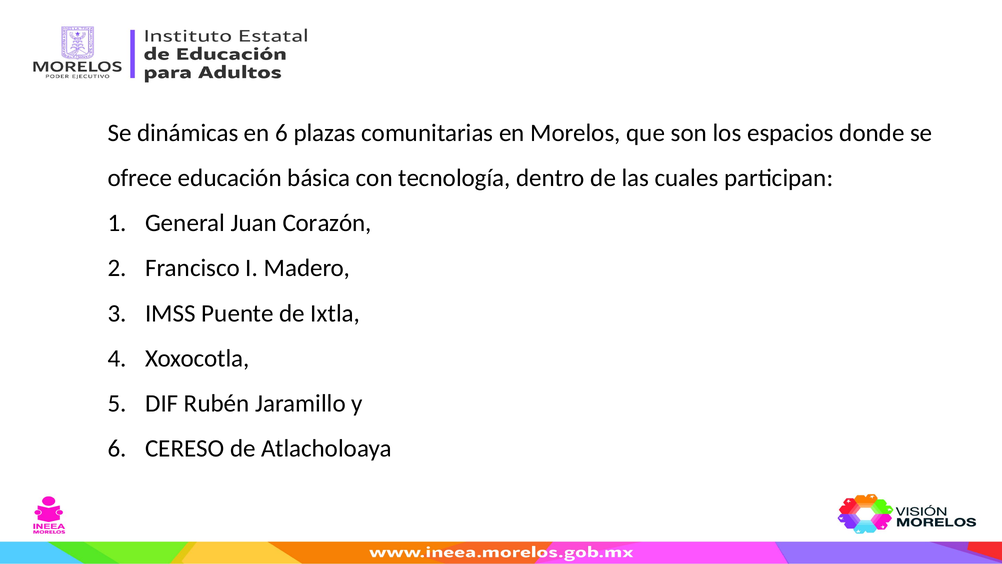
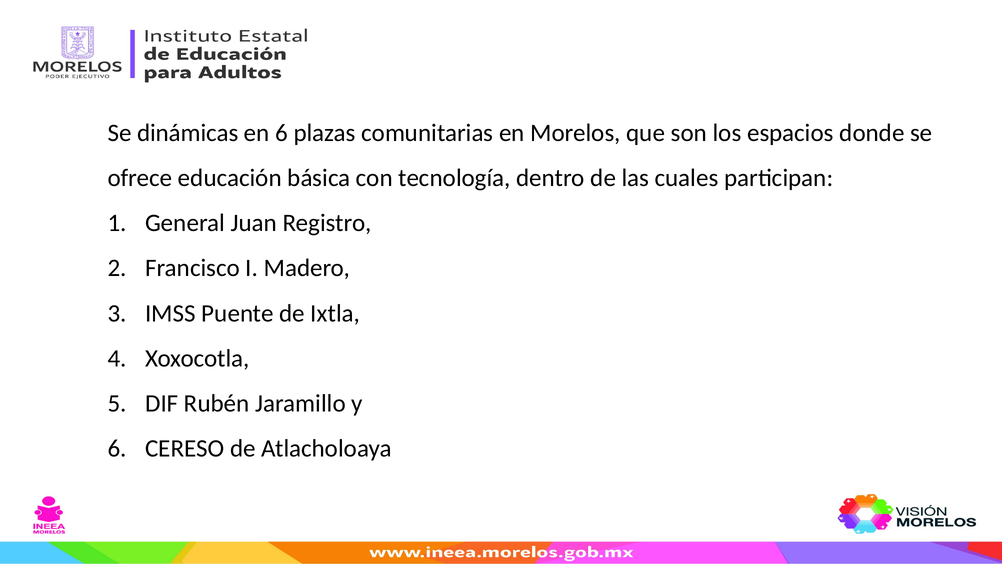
Corazón: Corazón -> Registro
